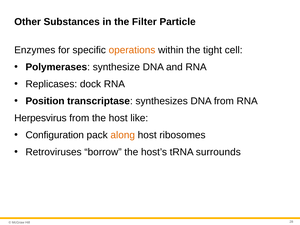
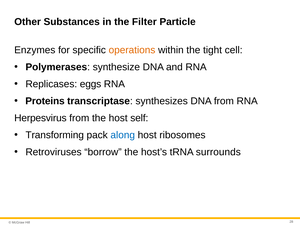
dock: dock -> eggs
Position: Position -> Proteins
like: like -> self
Configuration: Configuration -> Transforming
along colour: orange -> blue
